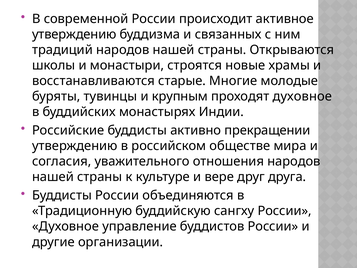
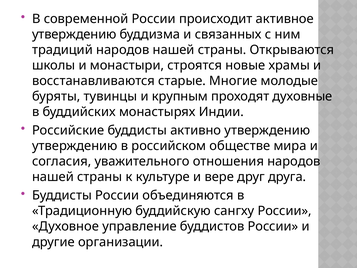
проходят духовное: духовное -> духовные
активно прекращении: прекращении -> утверждению
